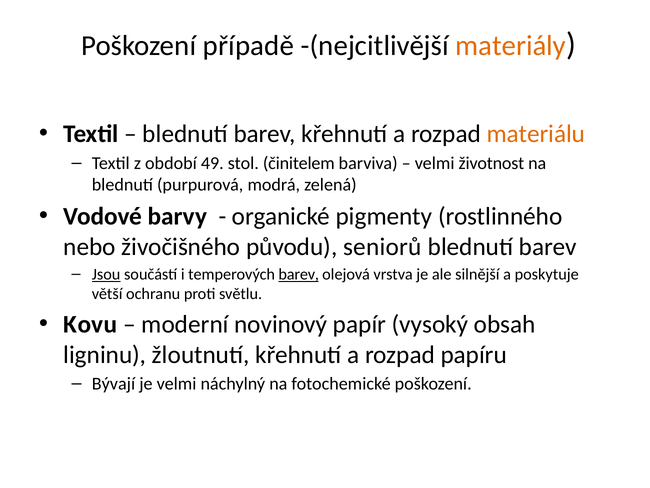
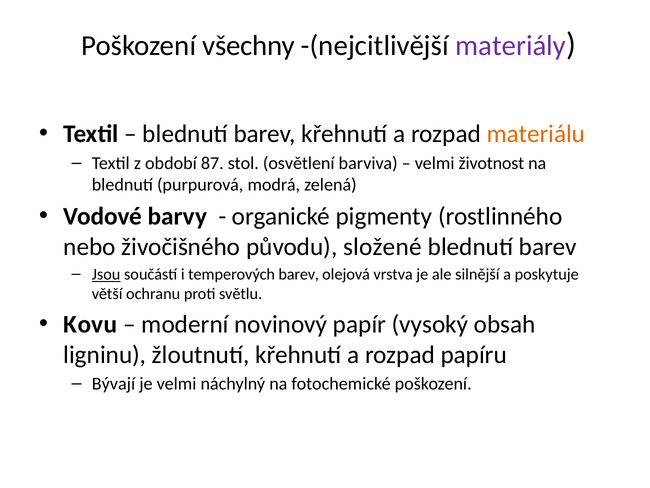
případě: případě -> všechny
materiály colour: orange -> purple
49: 49 -> 87
činitelem: činitelem -> osvětlení
seniorů: seniorů -> složené
barev at (299, 274) underline: present -> none
